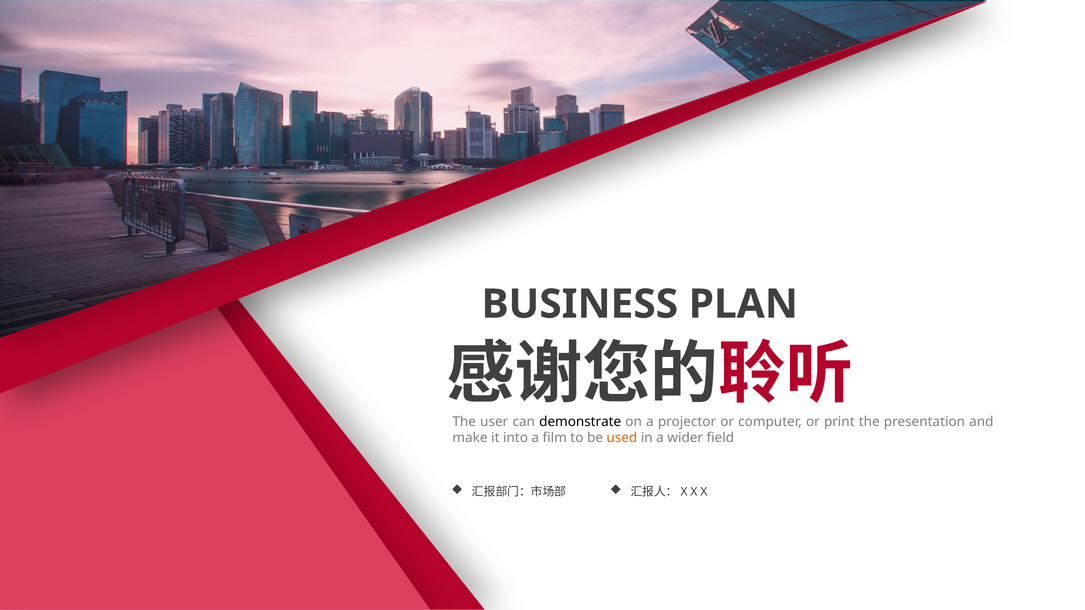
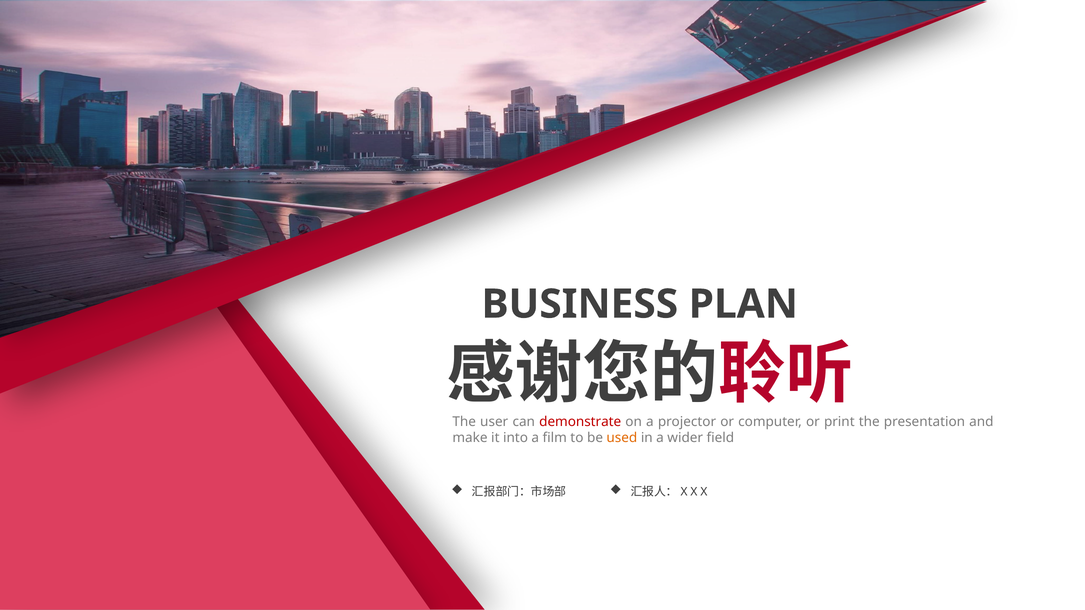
demonstrate colour: black -> red
